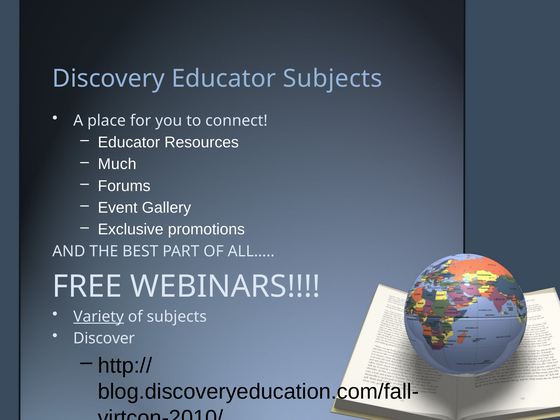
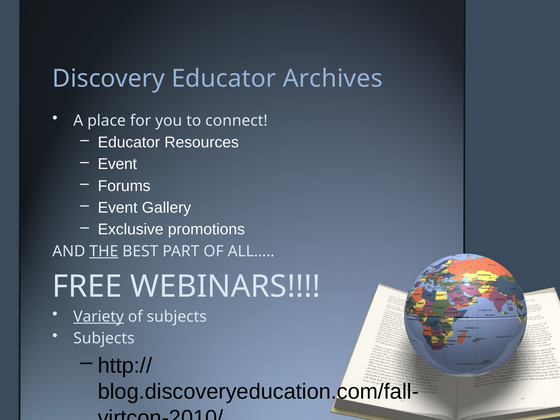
Educator Subjects: Subjects -> Archives
Much at (117, 164): Much -> Event
THE underline: none -> present
Discover at (104, 338): Discover -> Subjects
